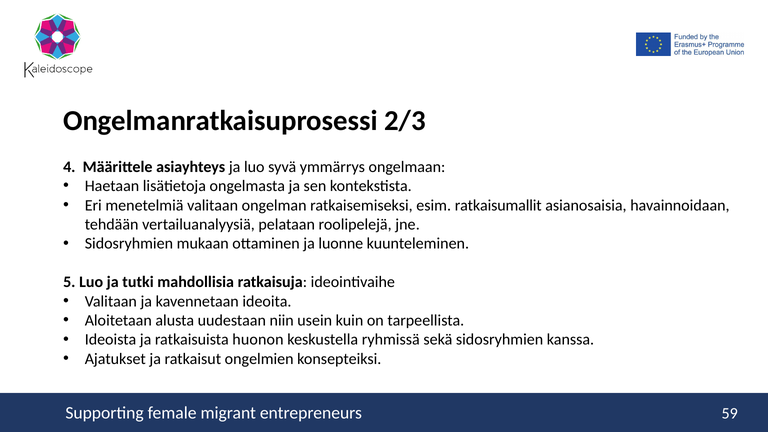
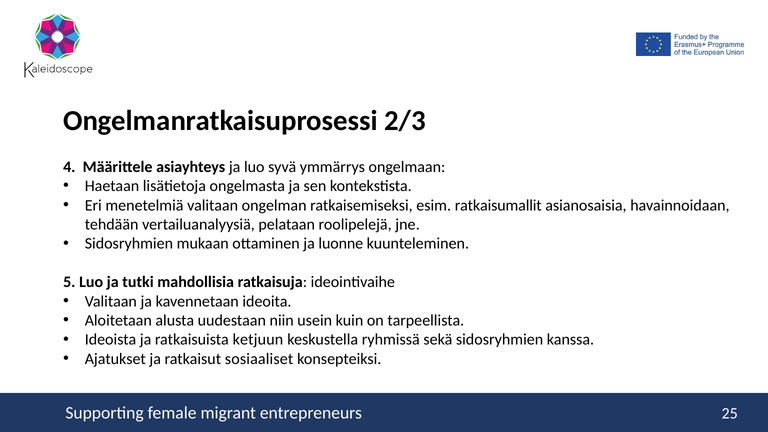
huonon: huonon -> ketjuun
ongelmien: ongelmien -> sosiaaliset
59: 59 -> 25
